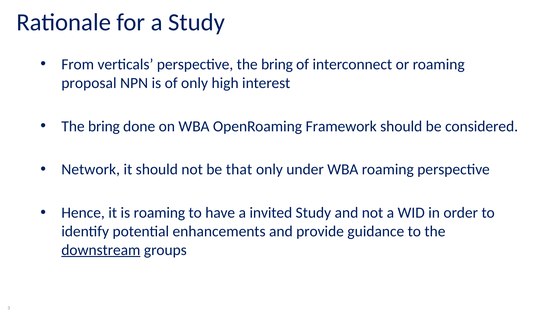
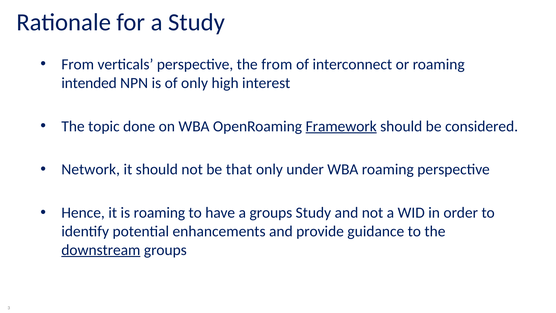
perspective the bring: bring -> from
proposal: proposal -> intended
bring at (104, 126): bring -> topic
Framework underline: none -> present
a invited: invited -> groups
